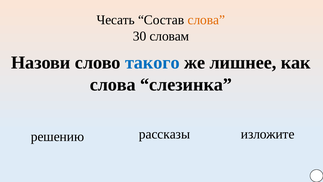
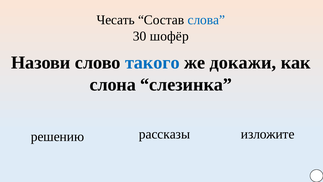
слова at (206, 20) colour: orange -> blue
словам: словам -> шофёр
лишнее: лишнее -> докажи
слова at (113, 84): слова -> слона
